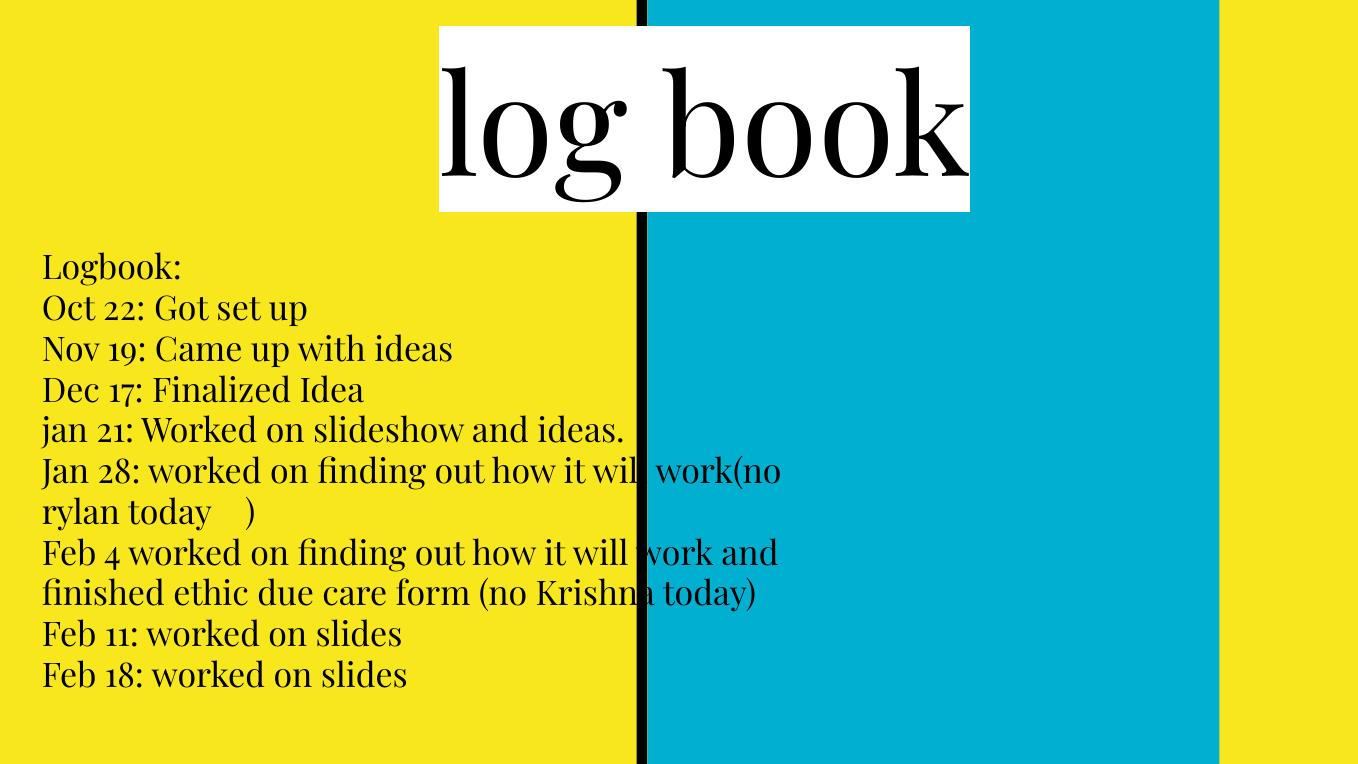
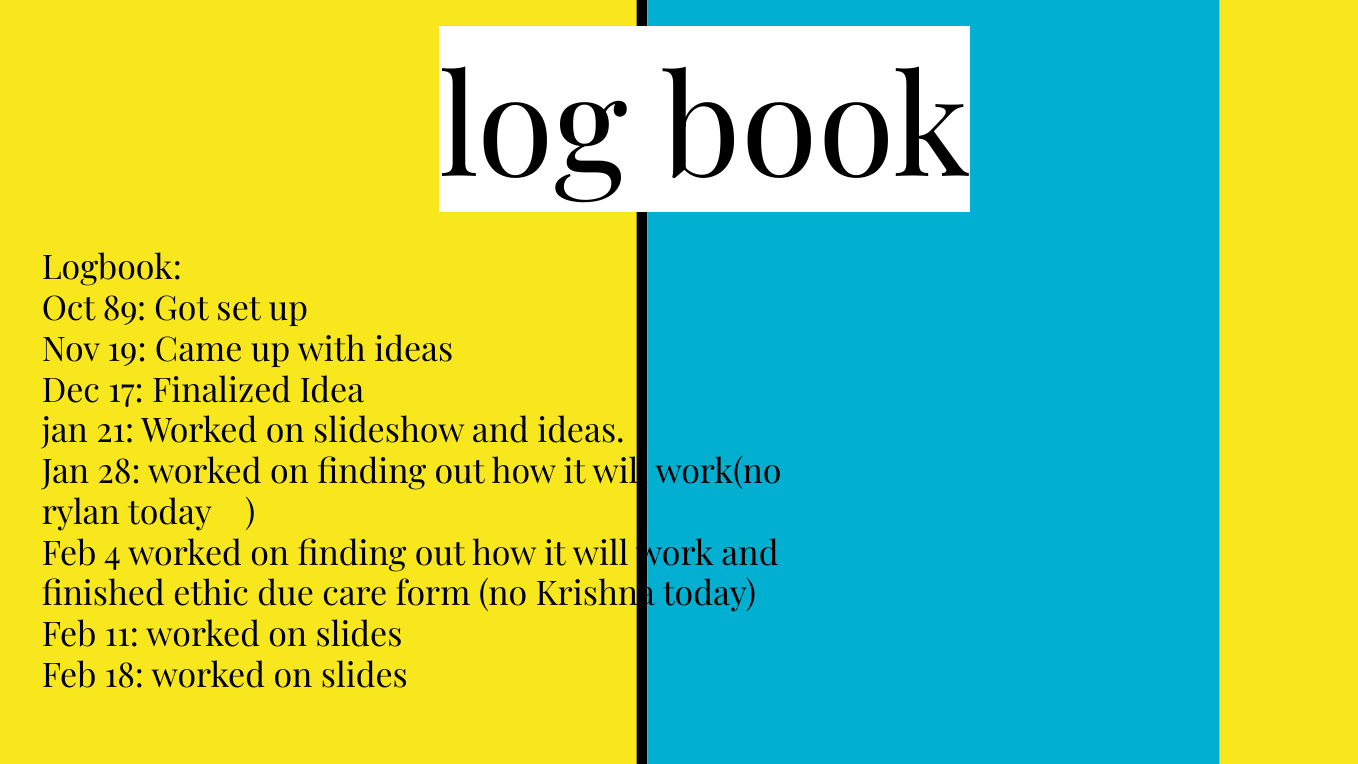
22: 22 -> 89
